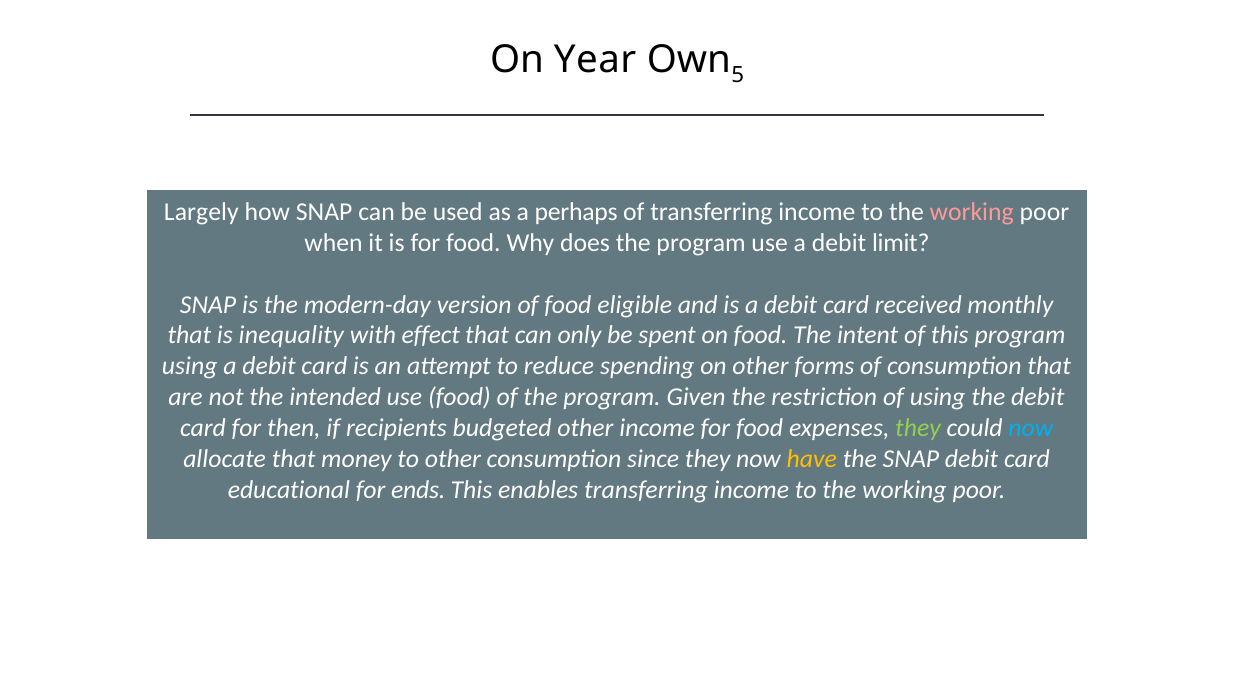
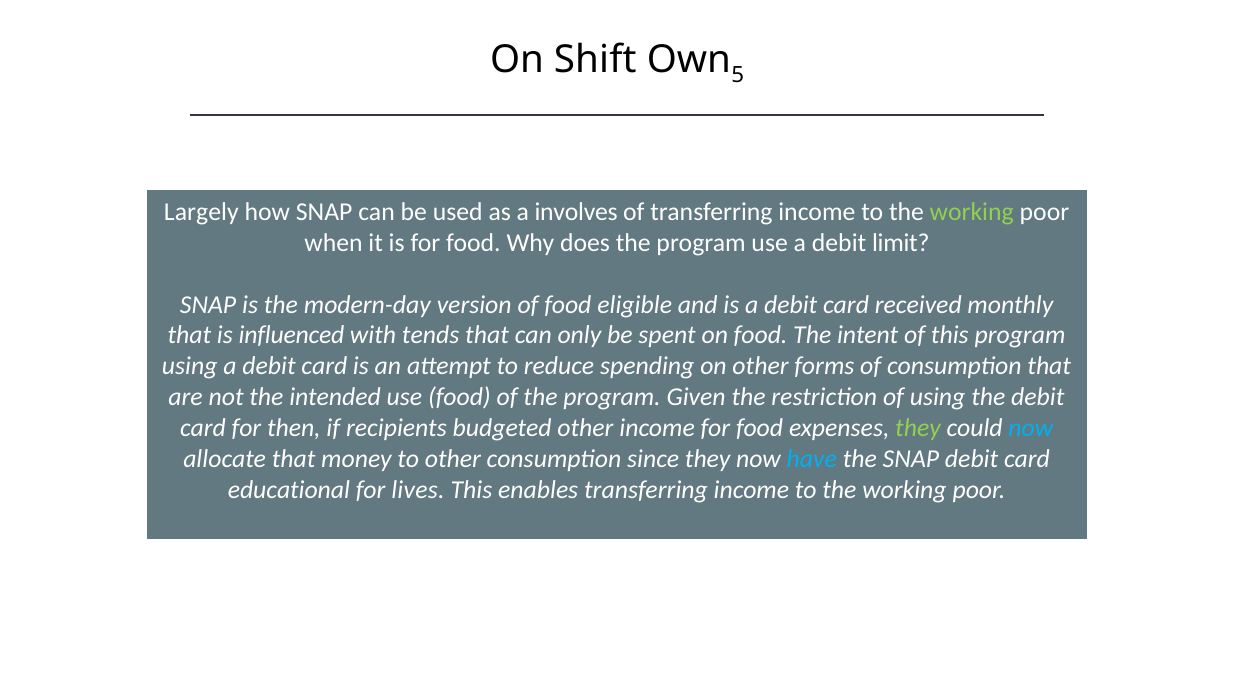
Year: Year -> Shift
perhaps: perhaps -> involves
working at (972, 212) colour: pink -> light green
inequality: inequality -> influenced
effect: effect -> tends
have colour: yellow -> light blue
ends: ends -> lives
